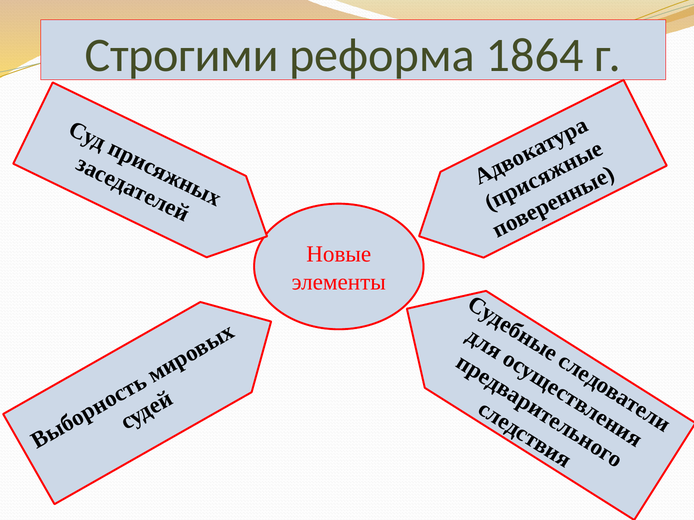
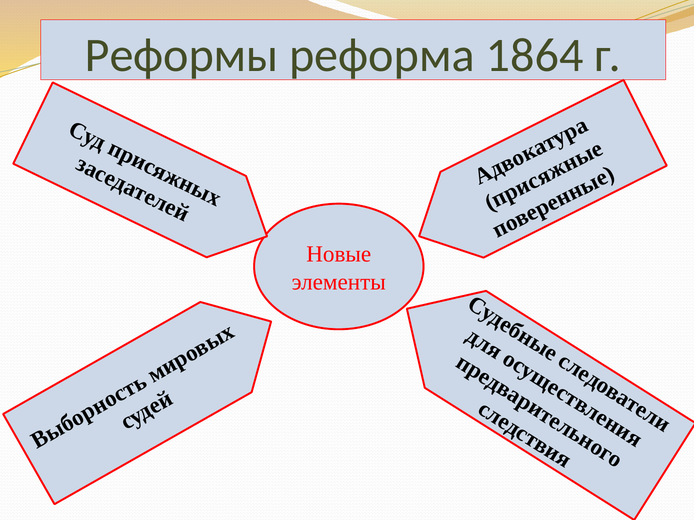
Строгими: Строгими -> Реформы
